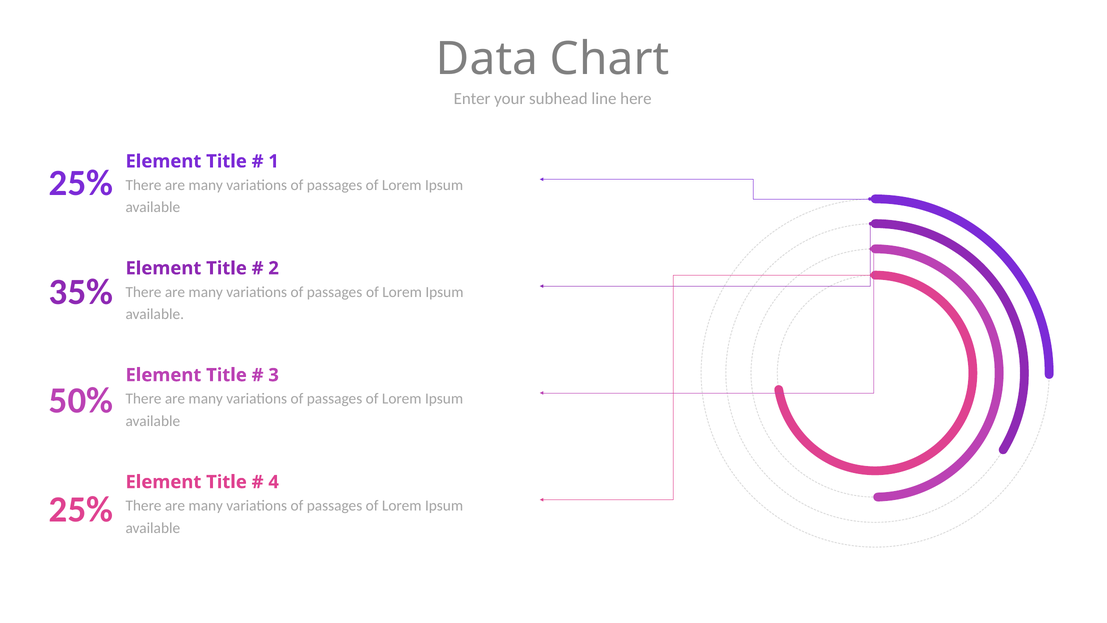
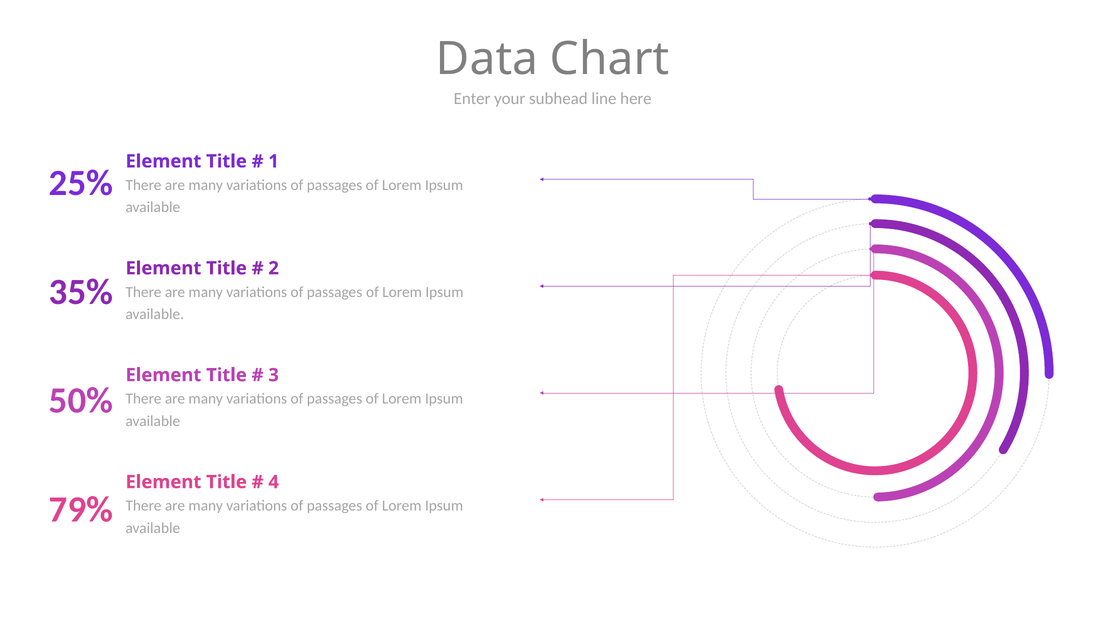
25% at (81, 509): 25% -> 79%
